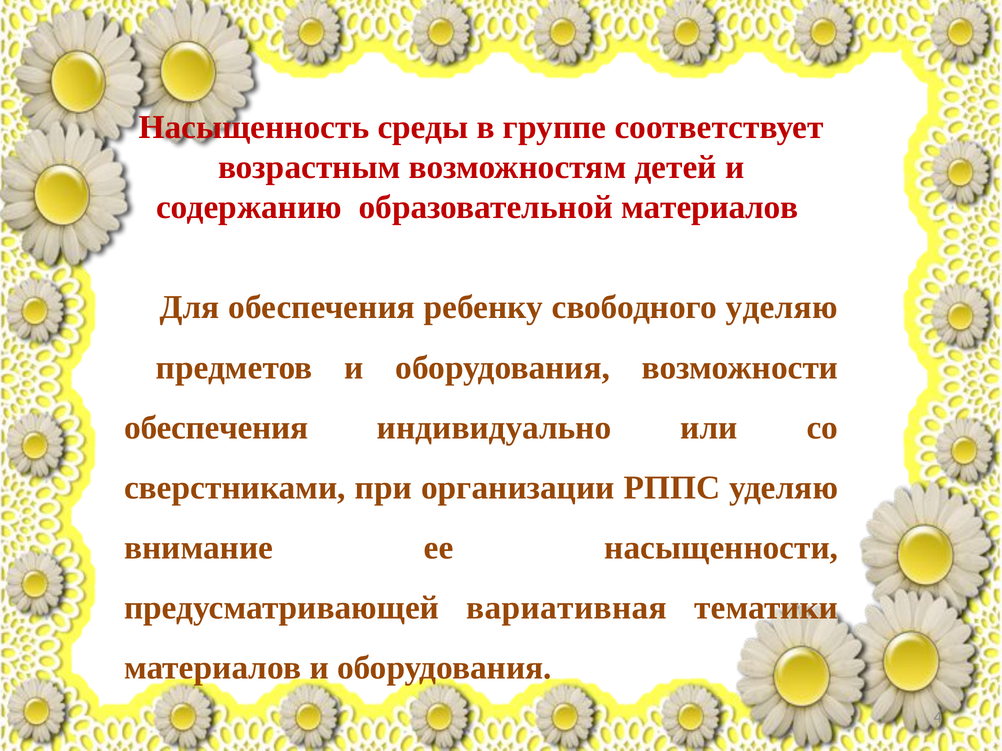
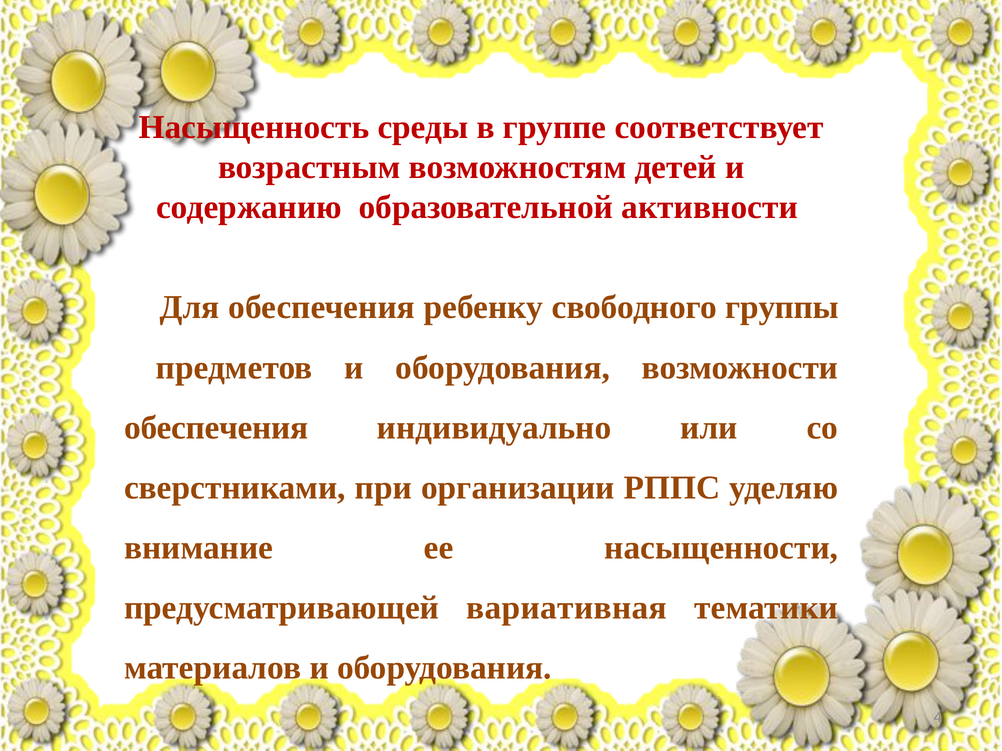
образовательной материалов: материалов -> активности
свободного уделяю: уделяю -> группы
